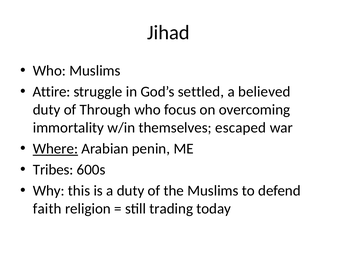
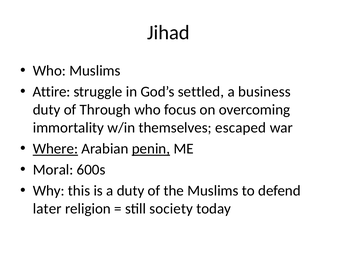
believed: believed -> business
penin underline: none -> present
Tribes: Tribes -> Moral
faith: faith -> later
trading: trading -> society
